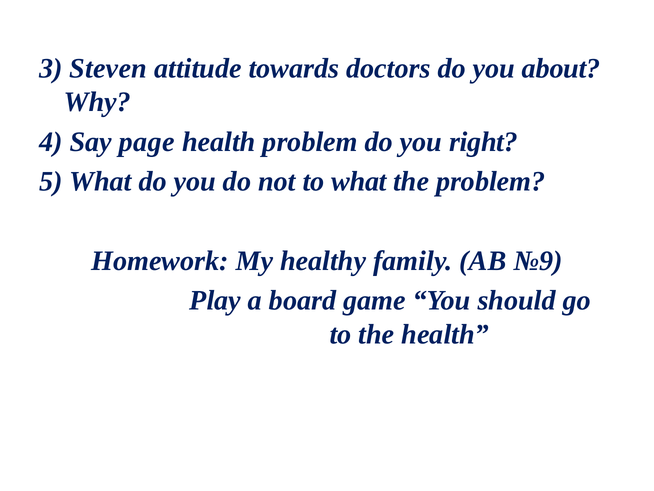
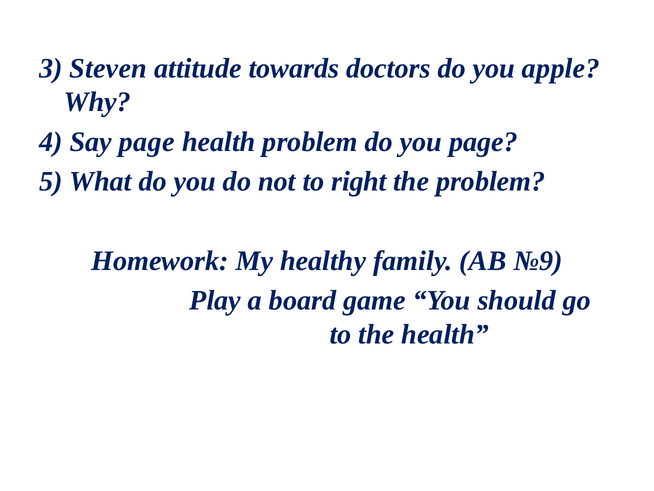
about: about -> apple
you right: right -> page
to what: what -> right
